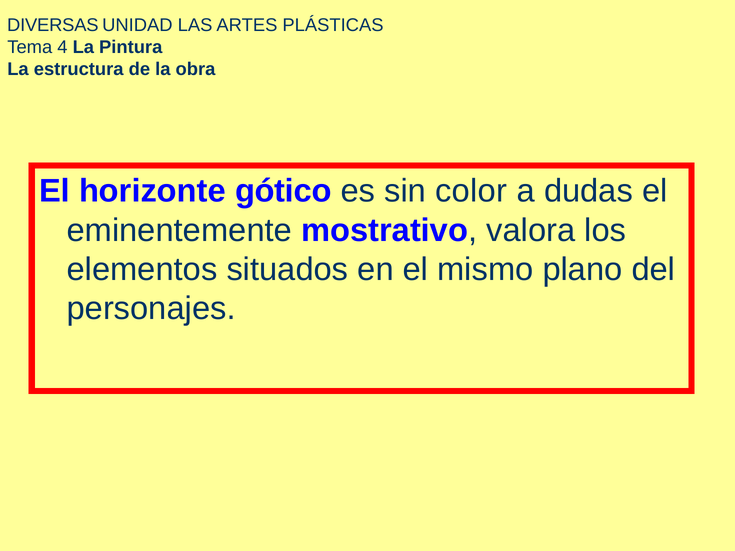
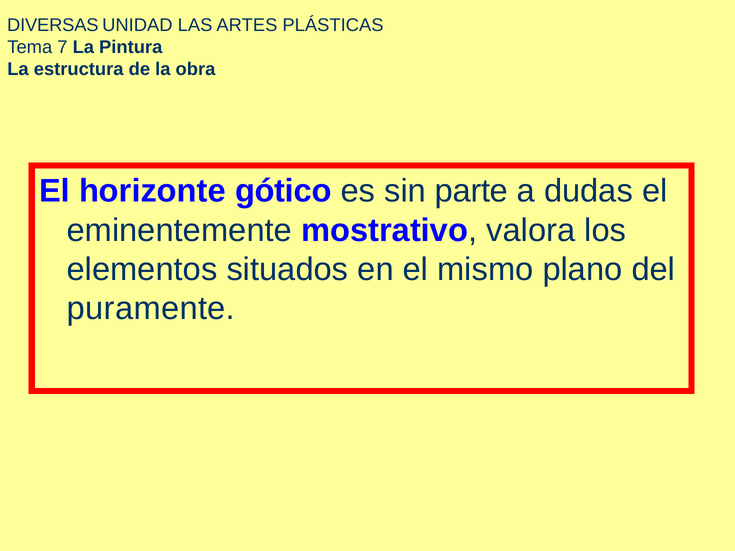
4: 4 -> 7
color: color -> parte
personajes: personajes -> puramente
